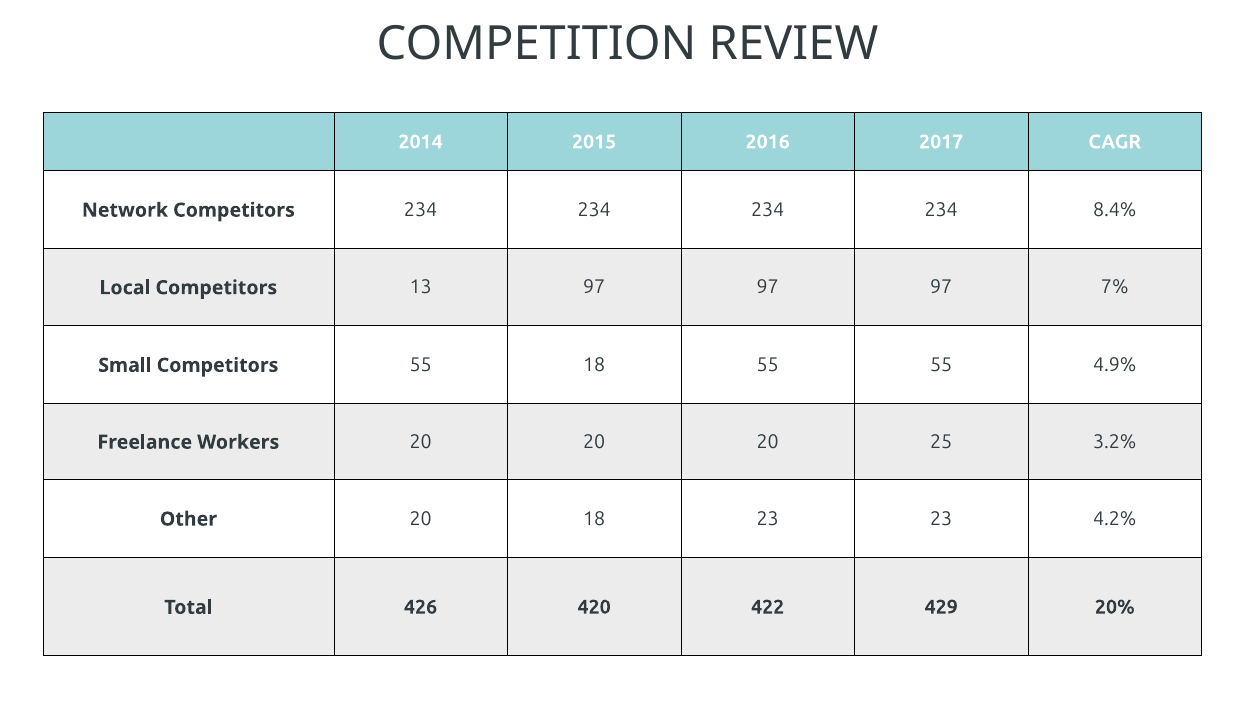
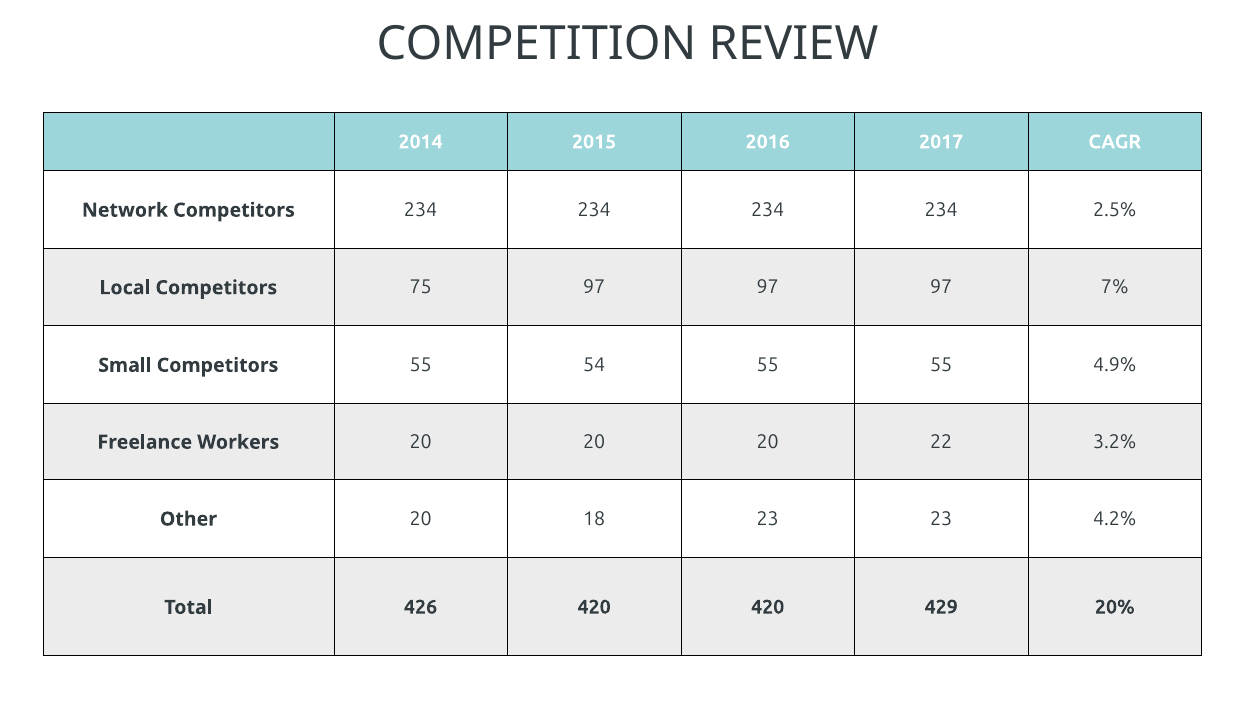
8.4%: 8.4% -> 2.5%
13: 13 -> 75
55 18: 18 -> 54
25: 25 -> 22
420 422: 422 -> 420
